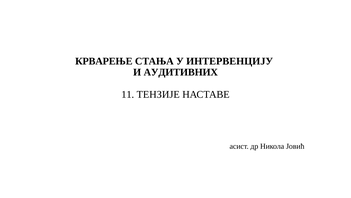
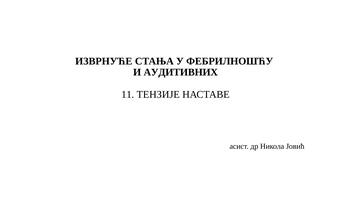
КРВАРЕЊЕ: КРВАРЕЊЕ -> ИЗВРНУЋЕ
ИНТЕРВЕНЦИЈУ: ИНТЕРВЕНЦИЈУ -> ФЕБРИЛНОШЋУ
